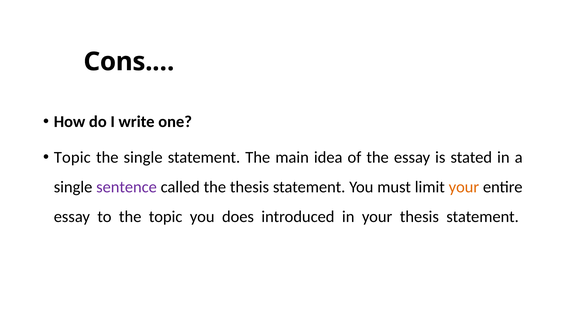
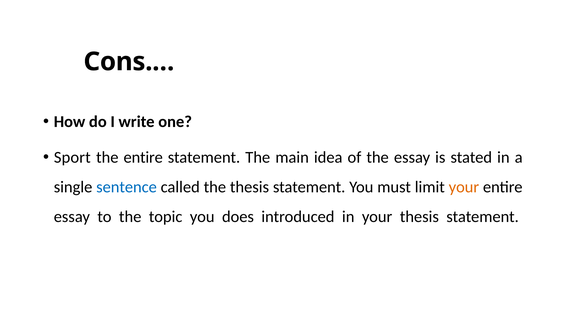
Topic at (72, 157): Topic -> Sport
the single: single -> entire
sentence colour: purple -> blue
